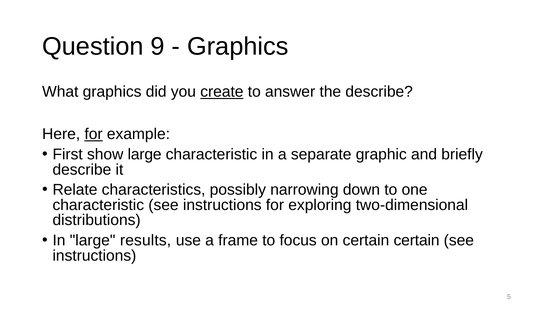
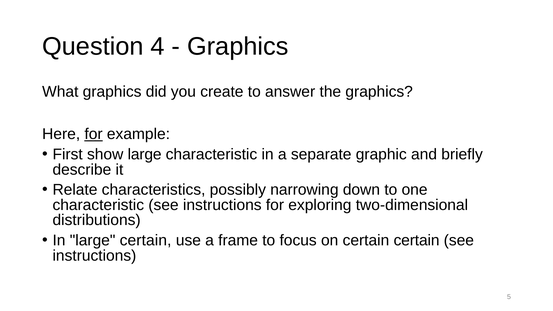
9: 9 -> 4
create underline: present -> none
the describe: describe -> graphics
large results: results -> certain
